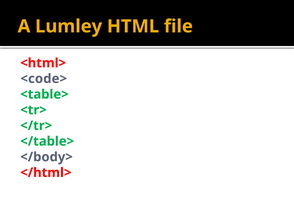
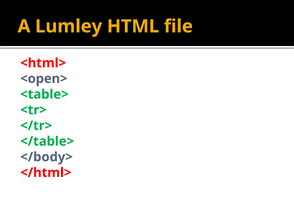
<code>: <code> -> <open>
